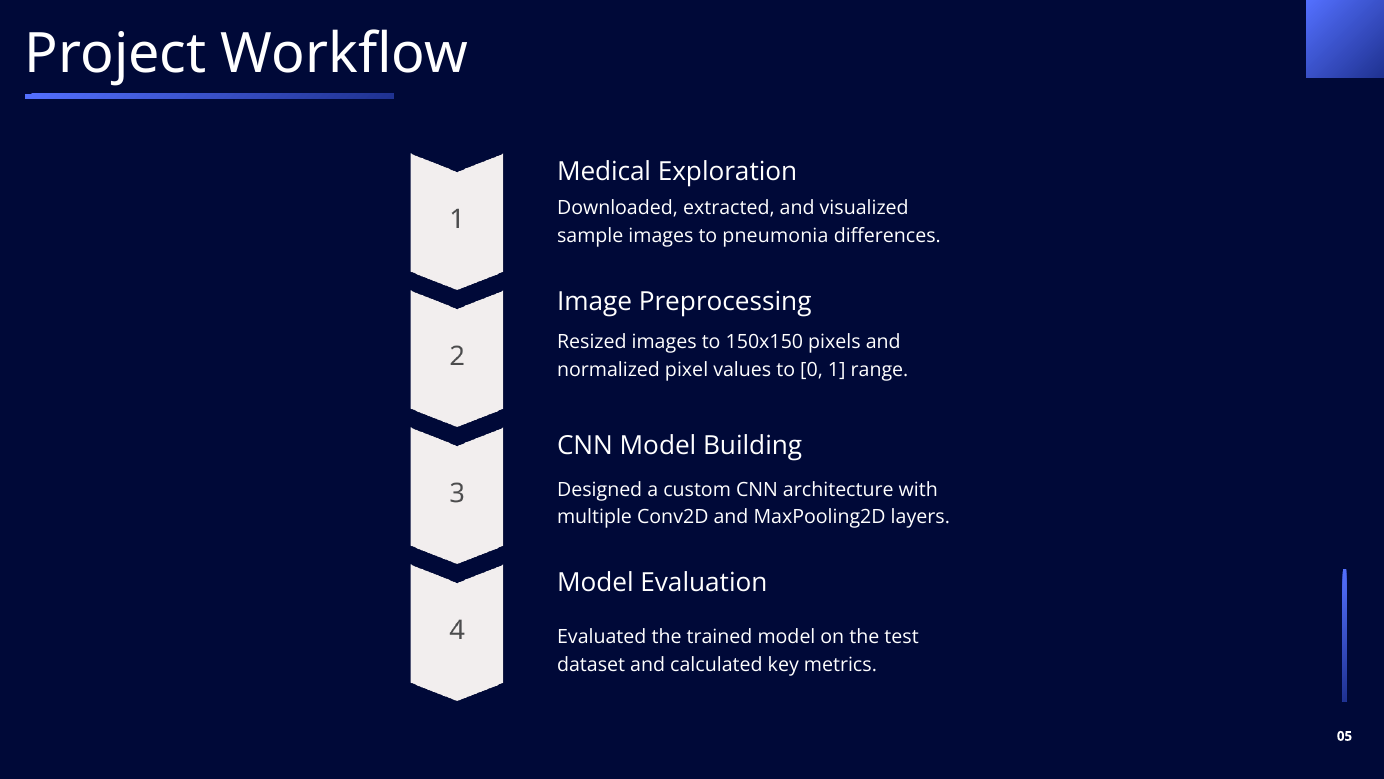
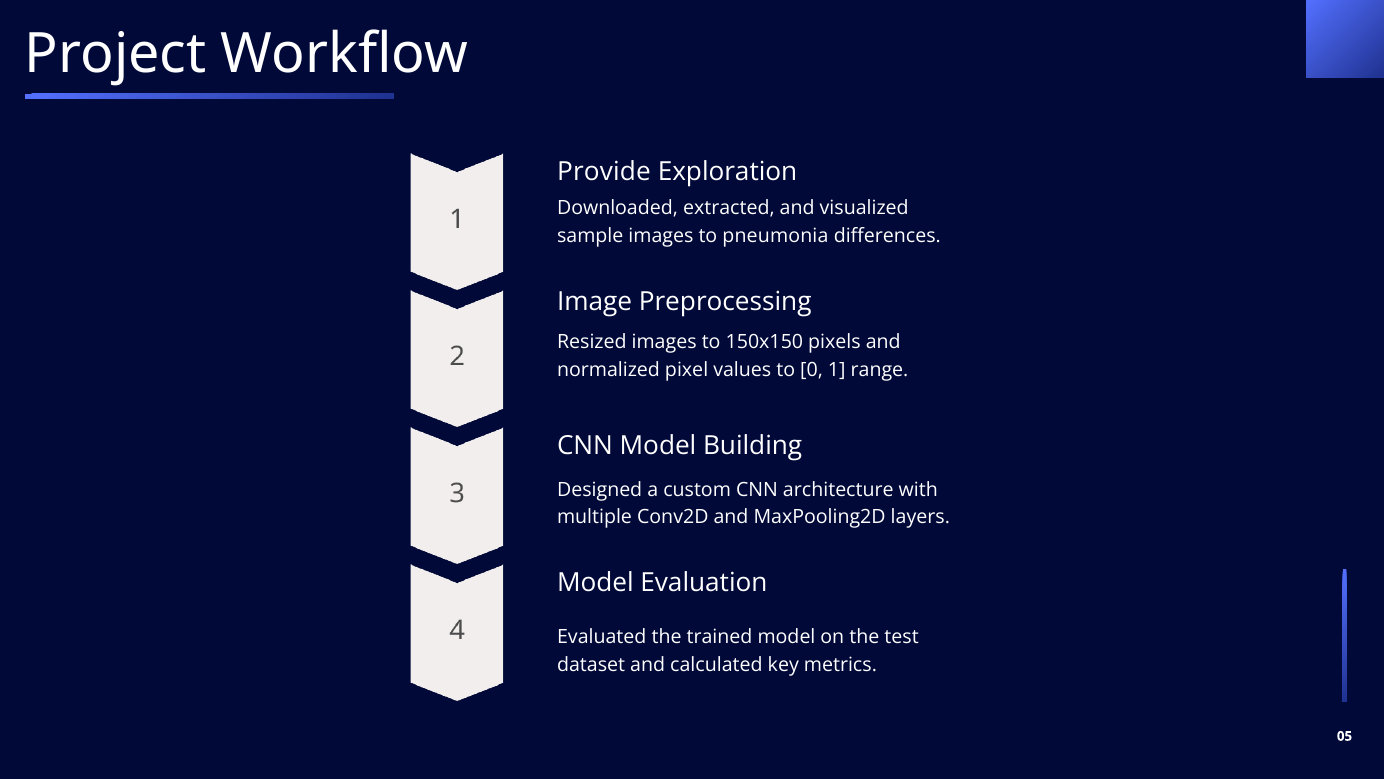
Medical: Medical -> Provide
